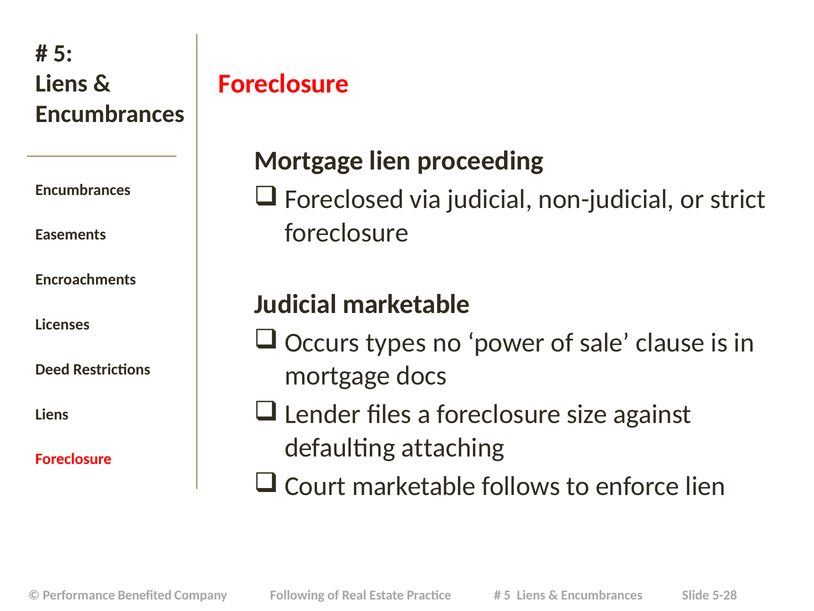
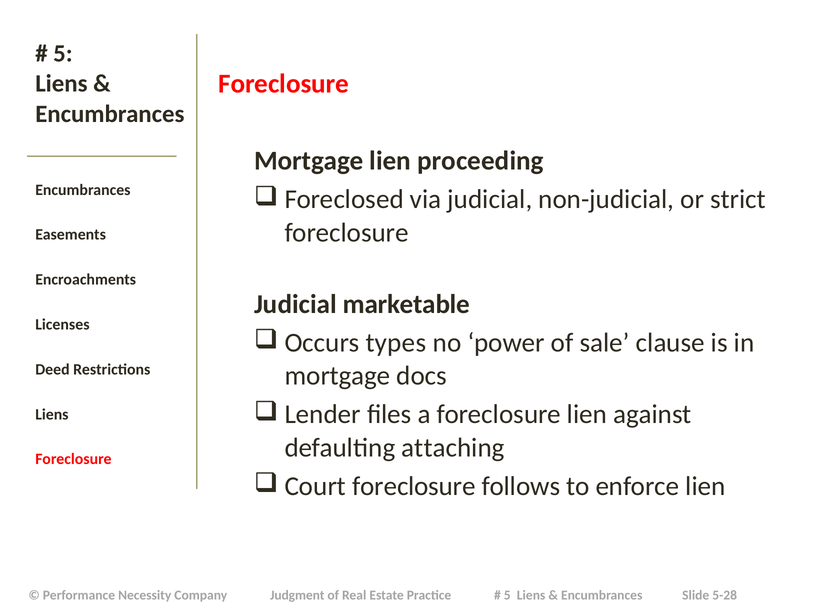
foreclosure size: size -> lien
marketable at (414, 486): marketable -> foreclosure
Benefited: Benefited -> Necessity
Following: Following -> Judgment
